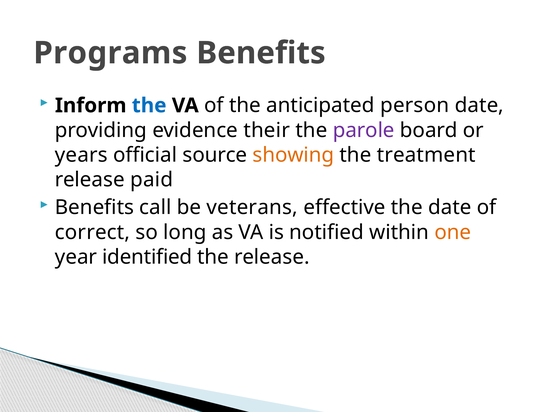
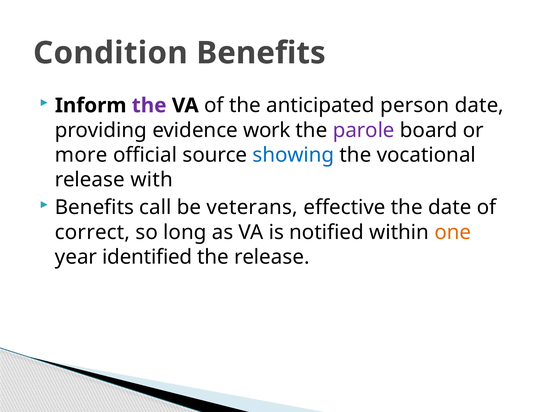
Programs: Programs -> Condition
the at (149, 106) colour: blue -> purple
their: their -> work
years: years -> more
showing colour: orange -> blue
treatment: treatment -> vocational
paid: paid -> with
